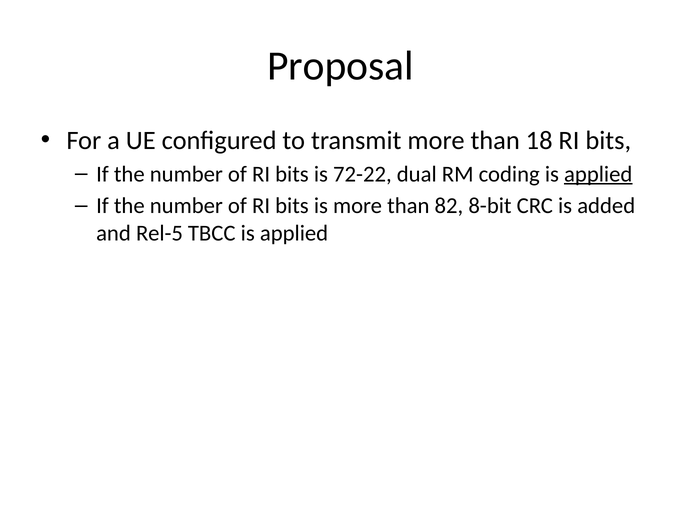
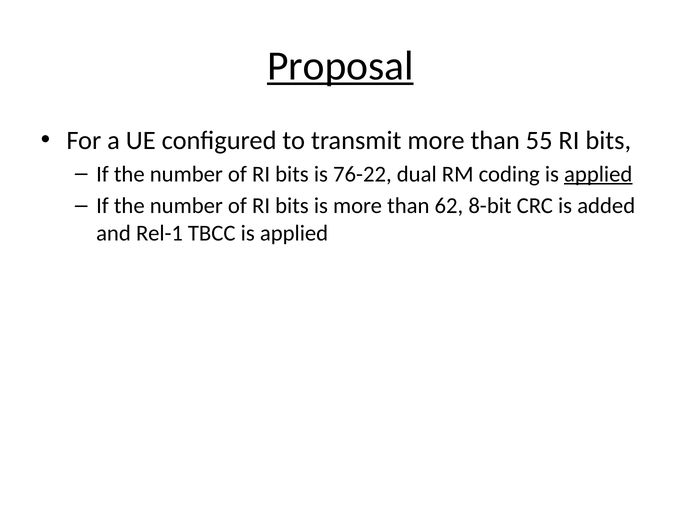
Proposal underline: none -> present
18: 18 -> 55
72-22: 72-22 -> 76-22
82: 82 -> 62
Rel-5: Rel-5 -> Rel-1
